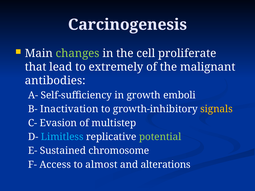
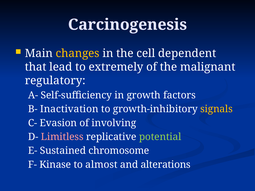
changes colour: light green -> yellow
proliferate: proliferate -> dependent
antibodies: antibodies -> regulatory
emboli: emboli -> factors
multistep: multistep -> involving
Limitless colour: light blue -> pink
Access: Access -> Kinase
